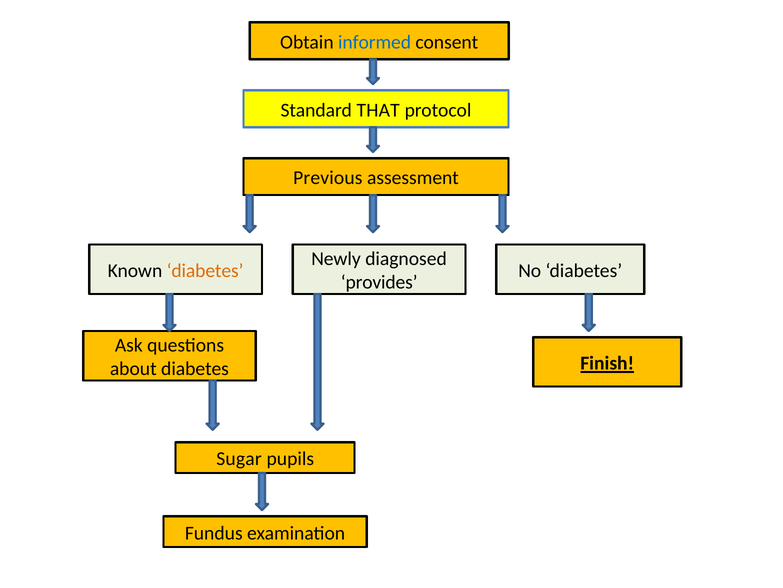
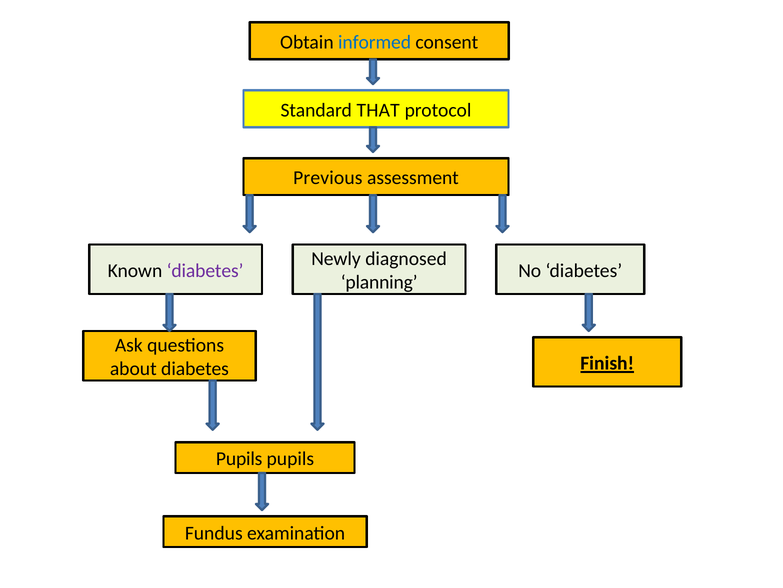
diabetes at (205, 270) colour: orange -> purple
provides: provides -> planning
Sugar at (239, 458): Sugar -> Pupils
